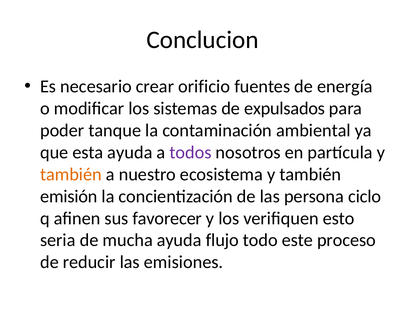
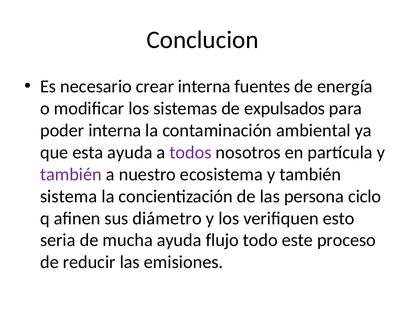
crear orificio: orificio -> interna
poder tanque: tanque -> interna
también at (71, 174) colour: orange -> purple
emisión: emisión -> sistema
favorecer: favorecer -> diámetro
